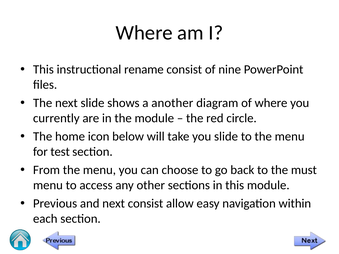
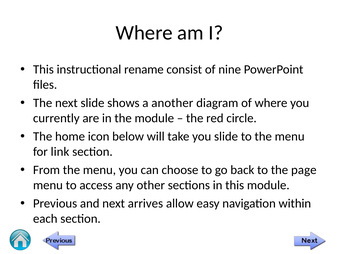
test: test -> link
must: must -> page
next consist: consist -> arrives
